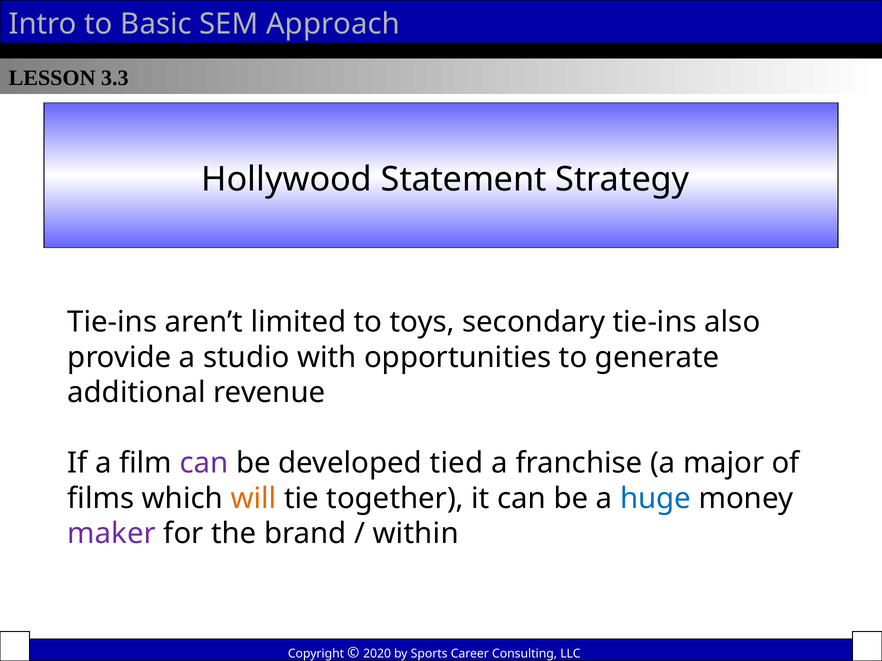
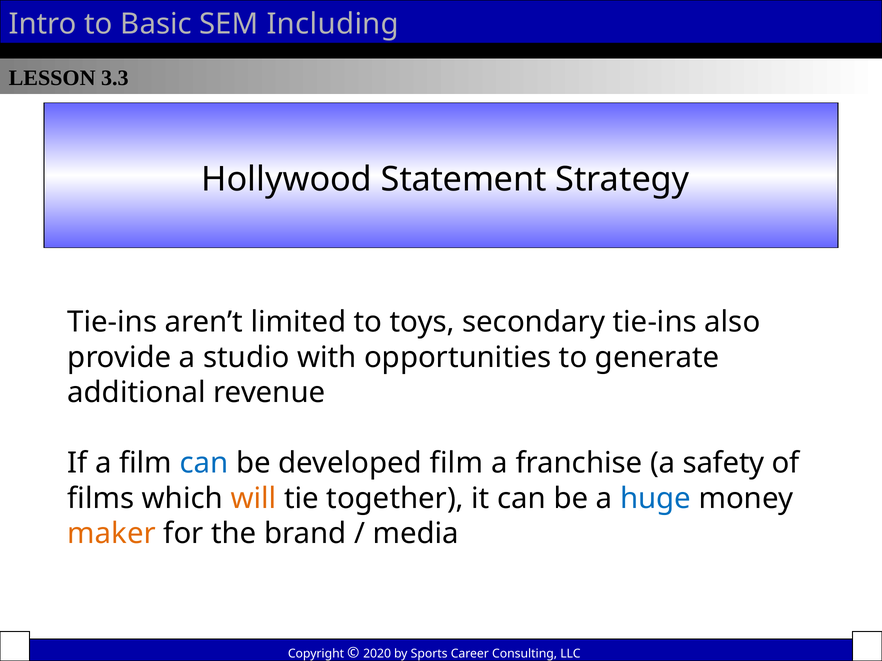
Approach: Approach -> Including
can at (204, 464) colour: purple -> blue
developed tied: tied -> film
major: major -> safety
maker colour: purple -> orange
within: within -> media
